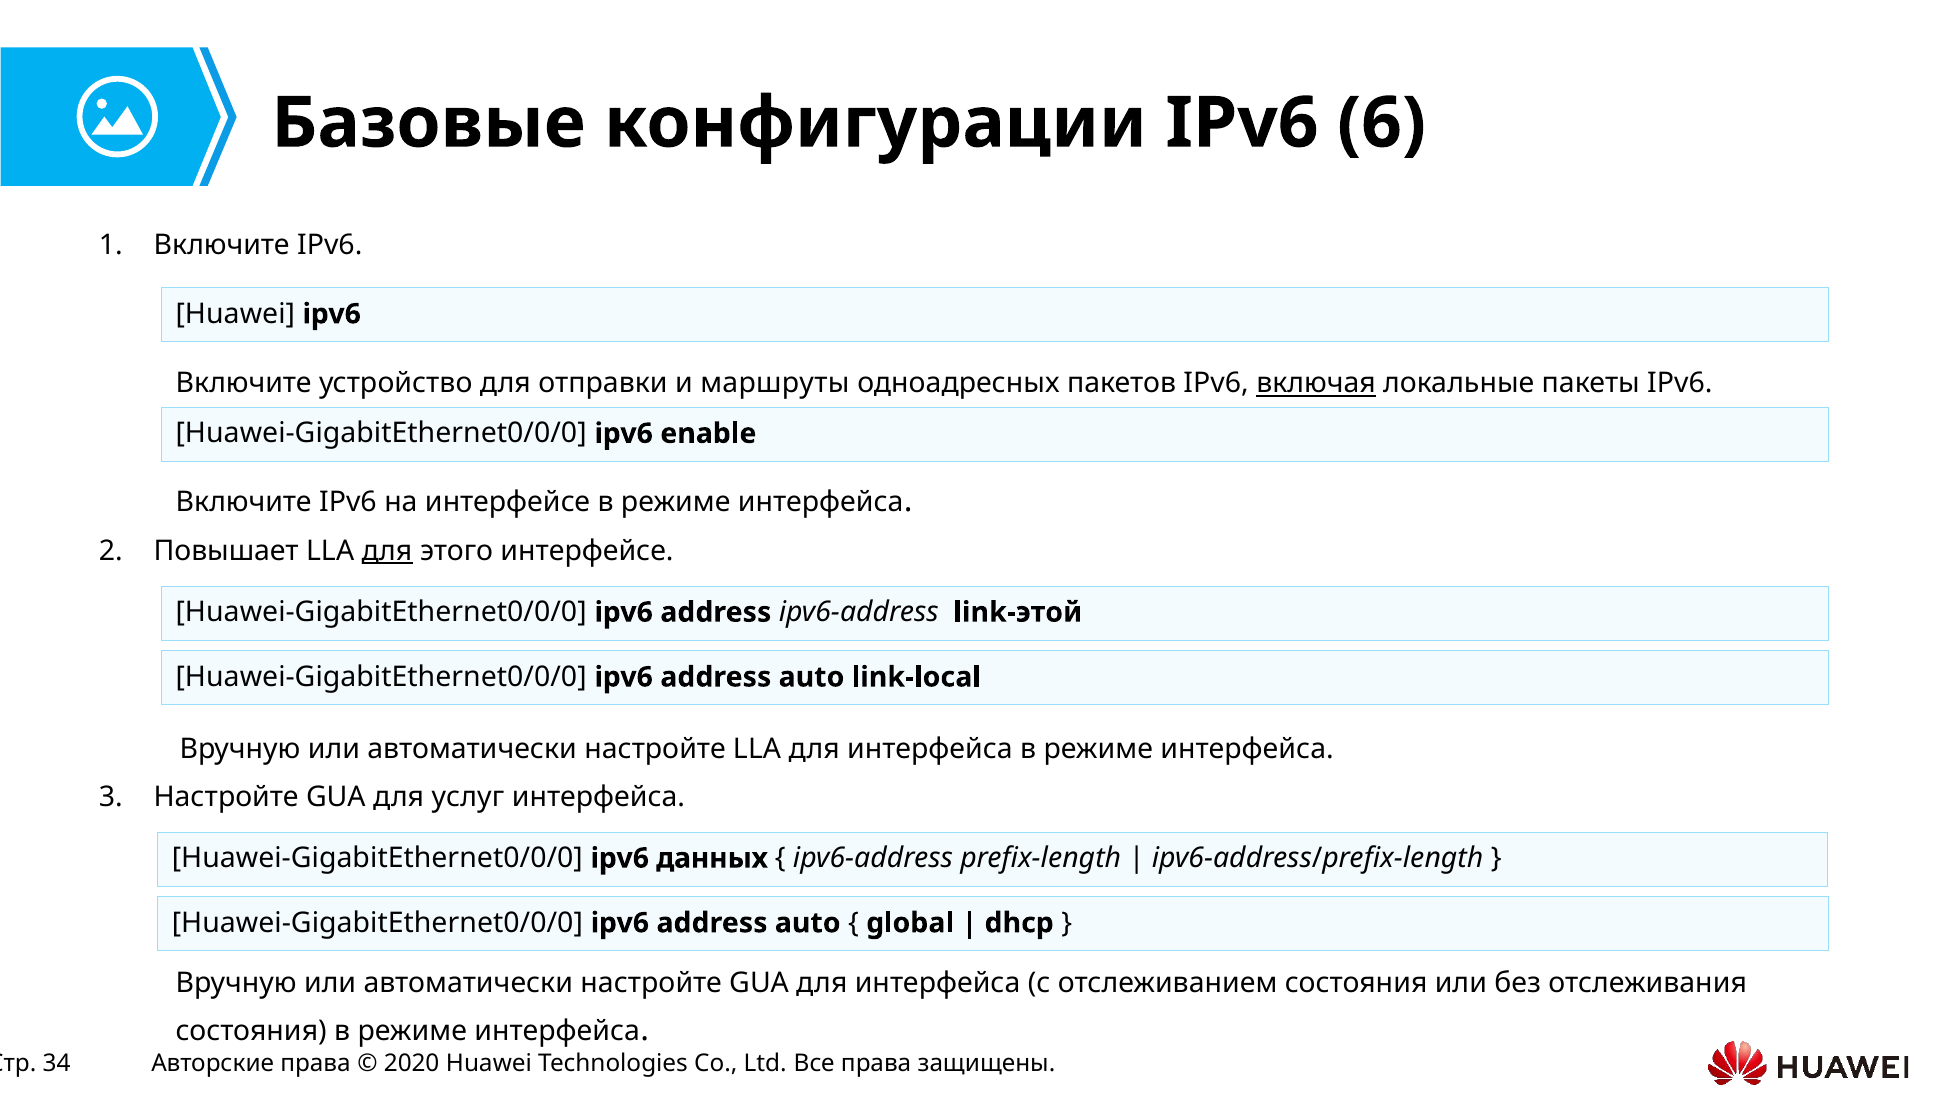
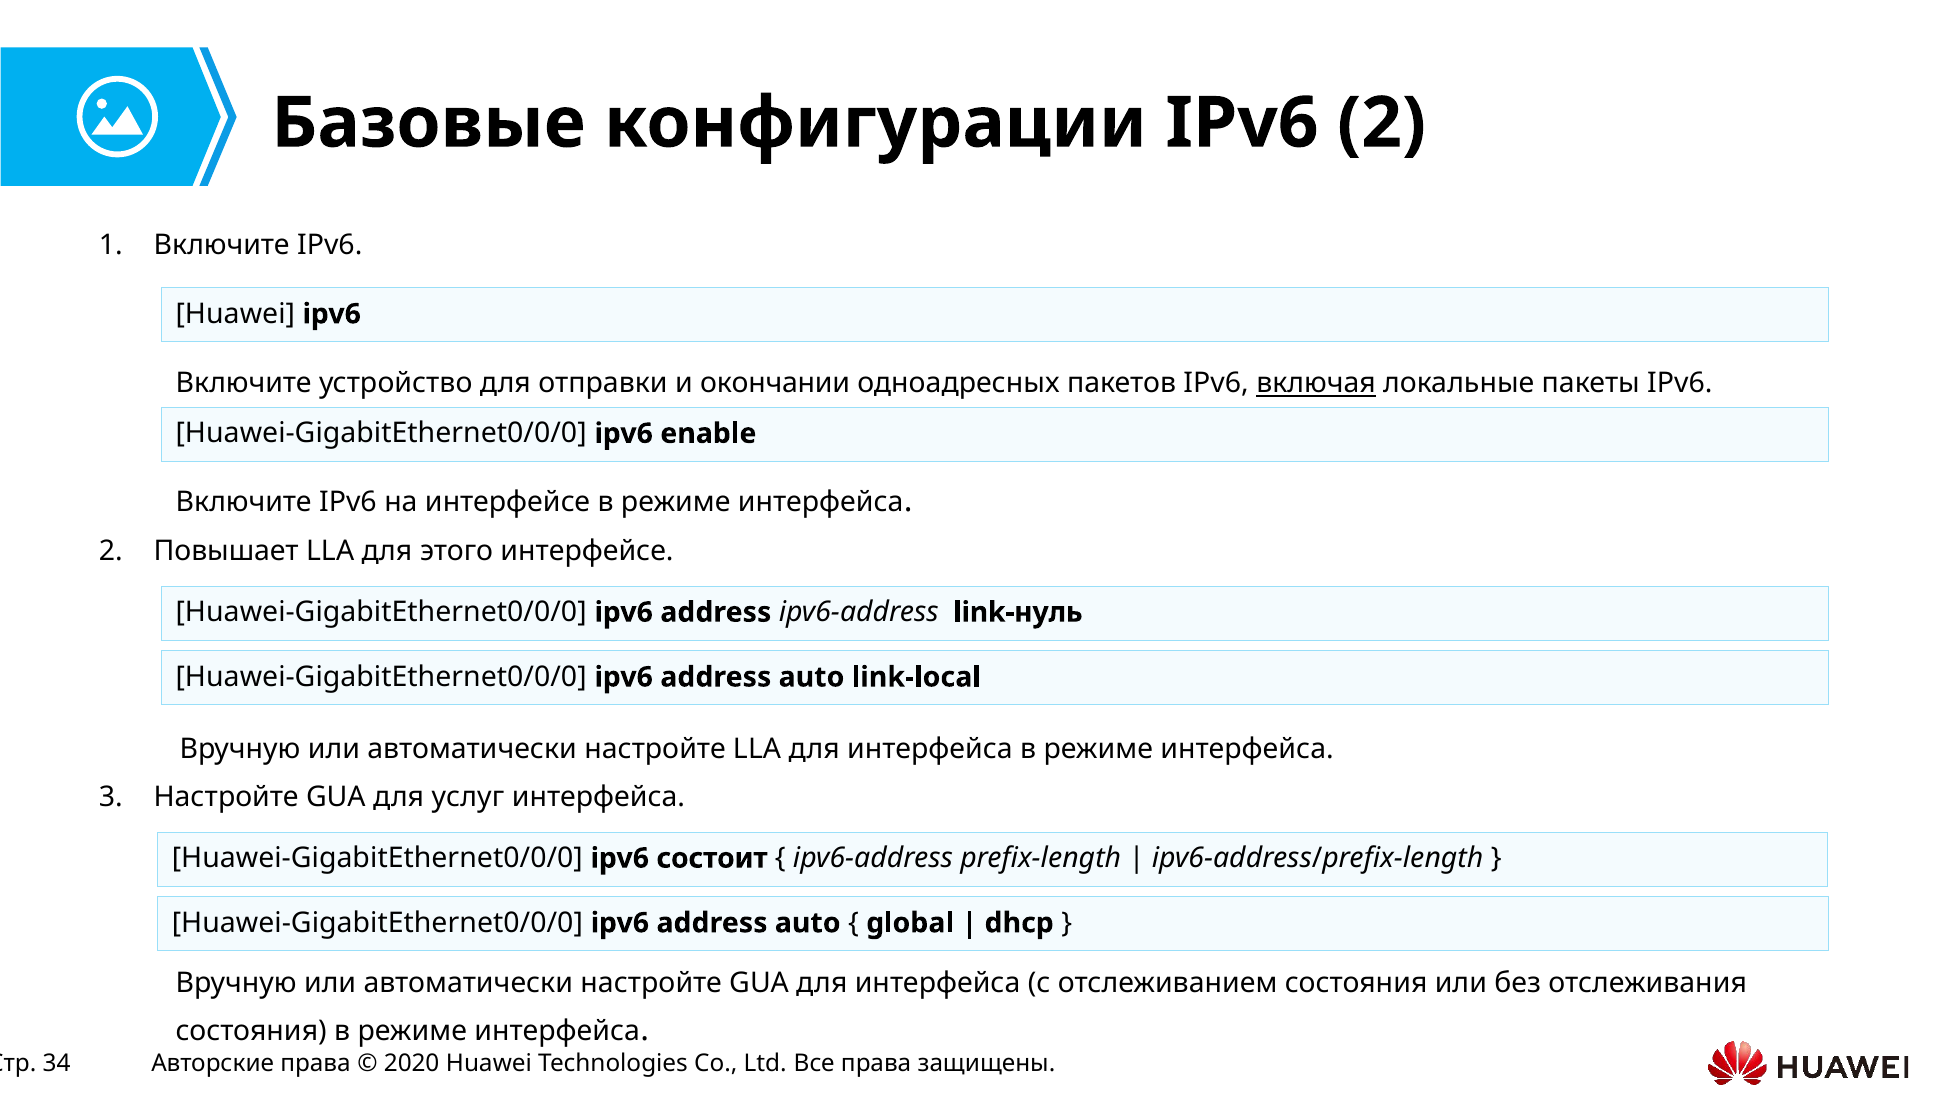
IPv6 6: 6 -> 2
маршруты: маршруты -> окончании
для at (387, 551) underline: present -> none
link-этой: link-этой -> link-нуль
данных: данных -> состоит
